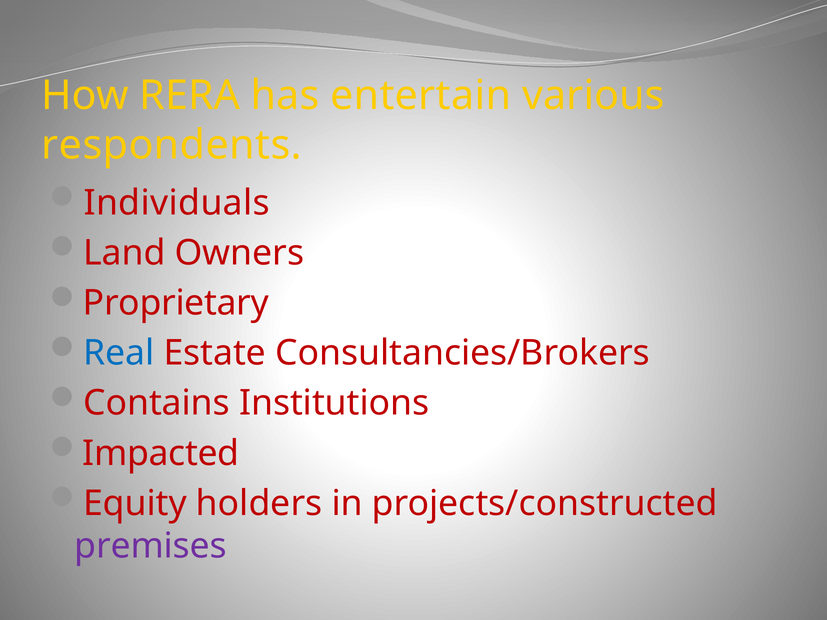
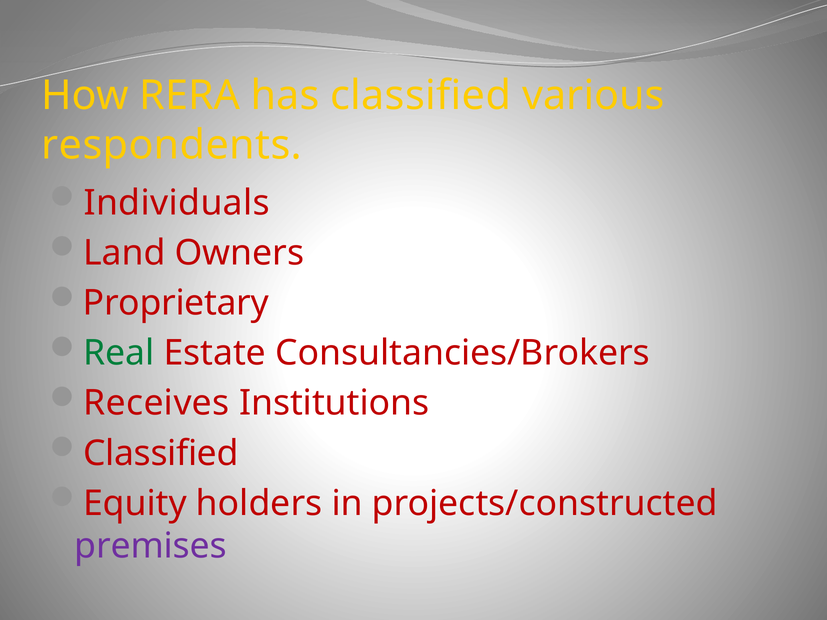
has entertain: entertain -> classified
Real colour: blue -> green
Contains: Contains -> Receives
Impacted at (161, 454): Impacted -> Classified
